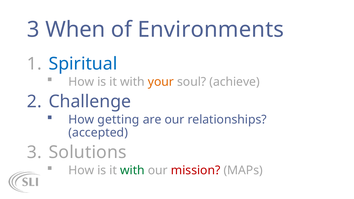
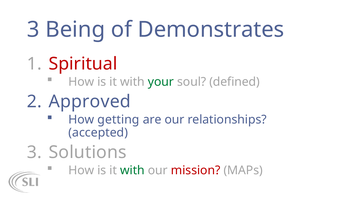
When: When -> Being
Environments: Environments -> Demonstrates
Spiritual colour: blue -> red
your colour: orange -> green
achieve: achieve -> defined
Challenge: Challenge -> Approved
